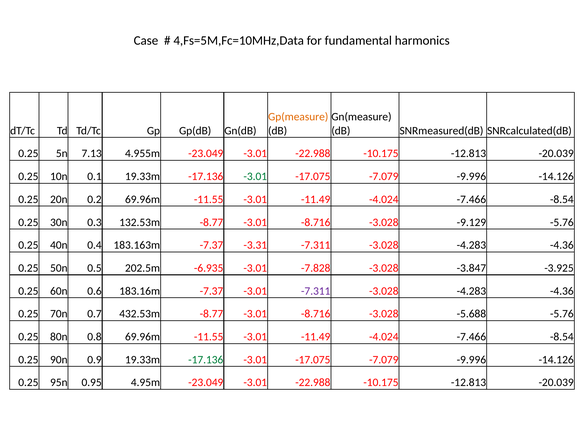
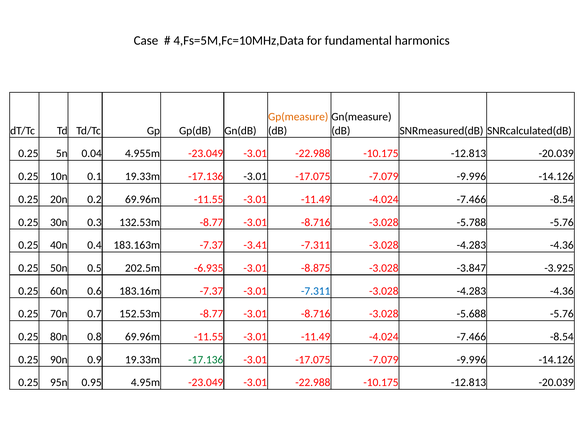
7.13: 7.13 -> 0.04
-3.01 at (255, 176) colour: green -> black
-9.129: -9.129 -> -5.788
-3.31: -3.31 -> -3.41
-7.828: -7.828 -> -8.875
-7.311 at (316, 291) colour: purple -> blue
432.53m: 432.53m -> 152.53m
